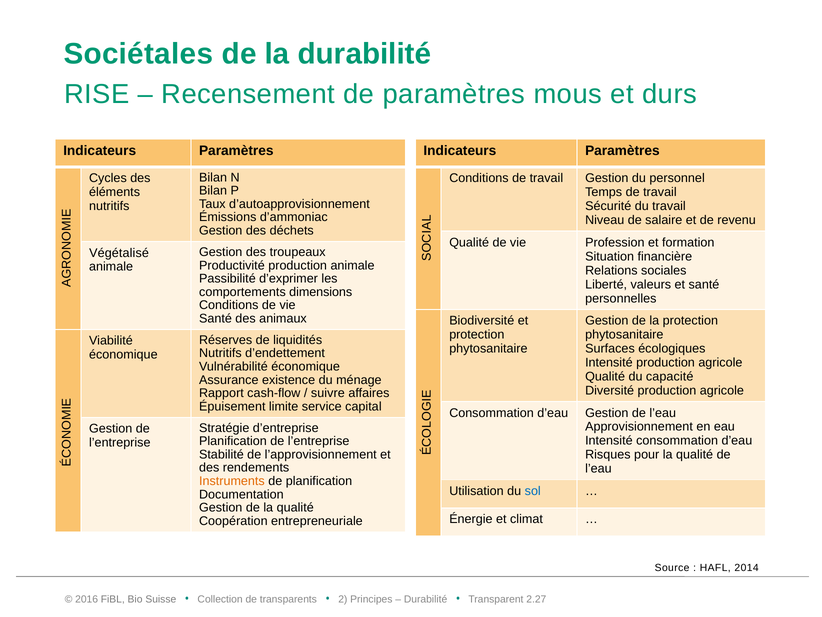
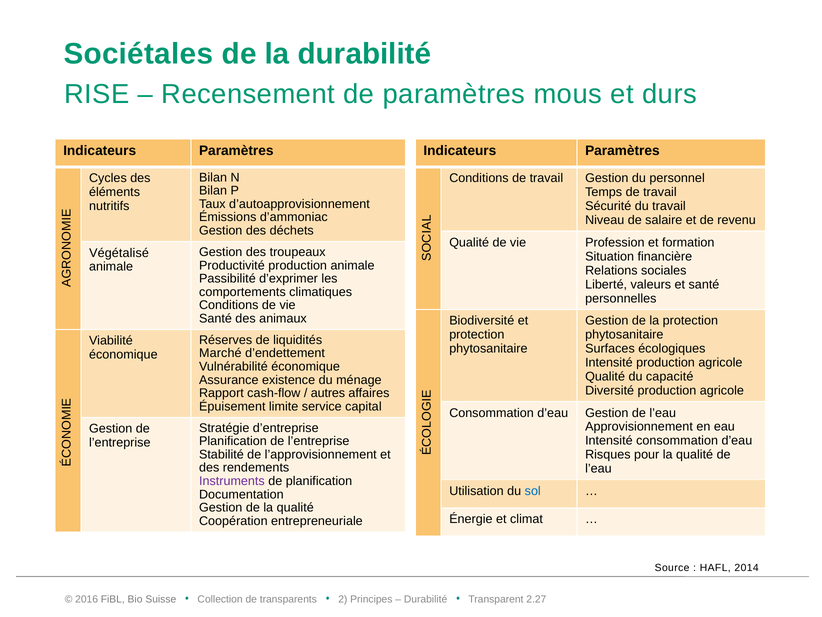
dimensions: dimensions -> climatiques
Nutritifs at (220, 353): Nutritifs -> Marché
suivre: suivre -> autres
Instruments colour: orange -> purple
